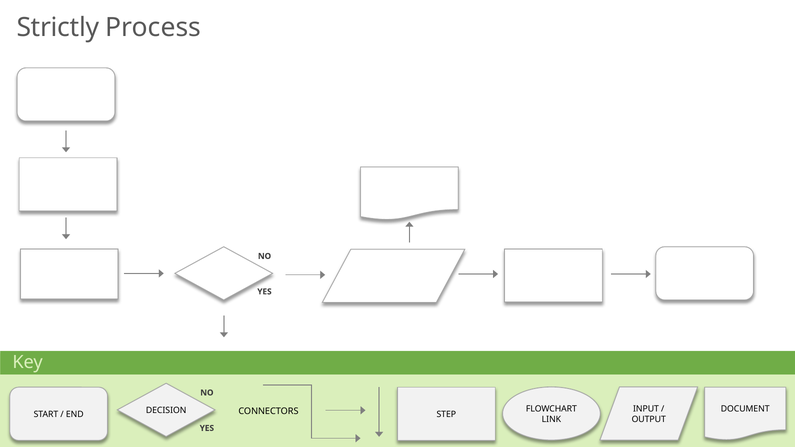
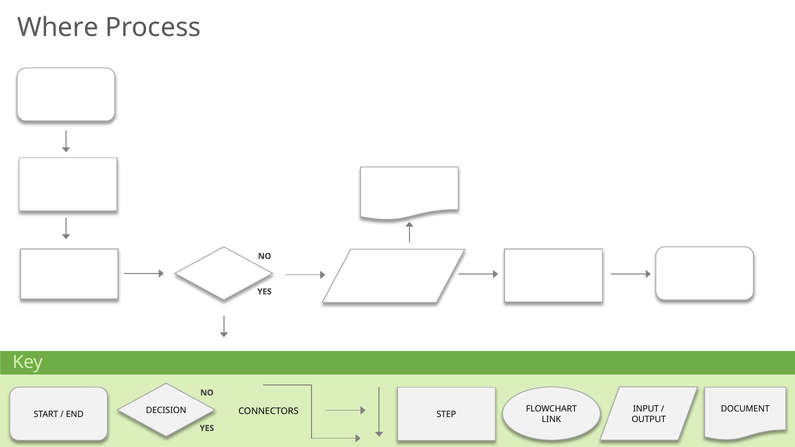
Strictly: Strictly -> Where
